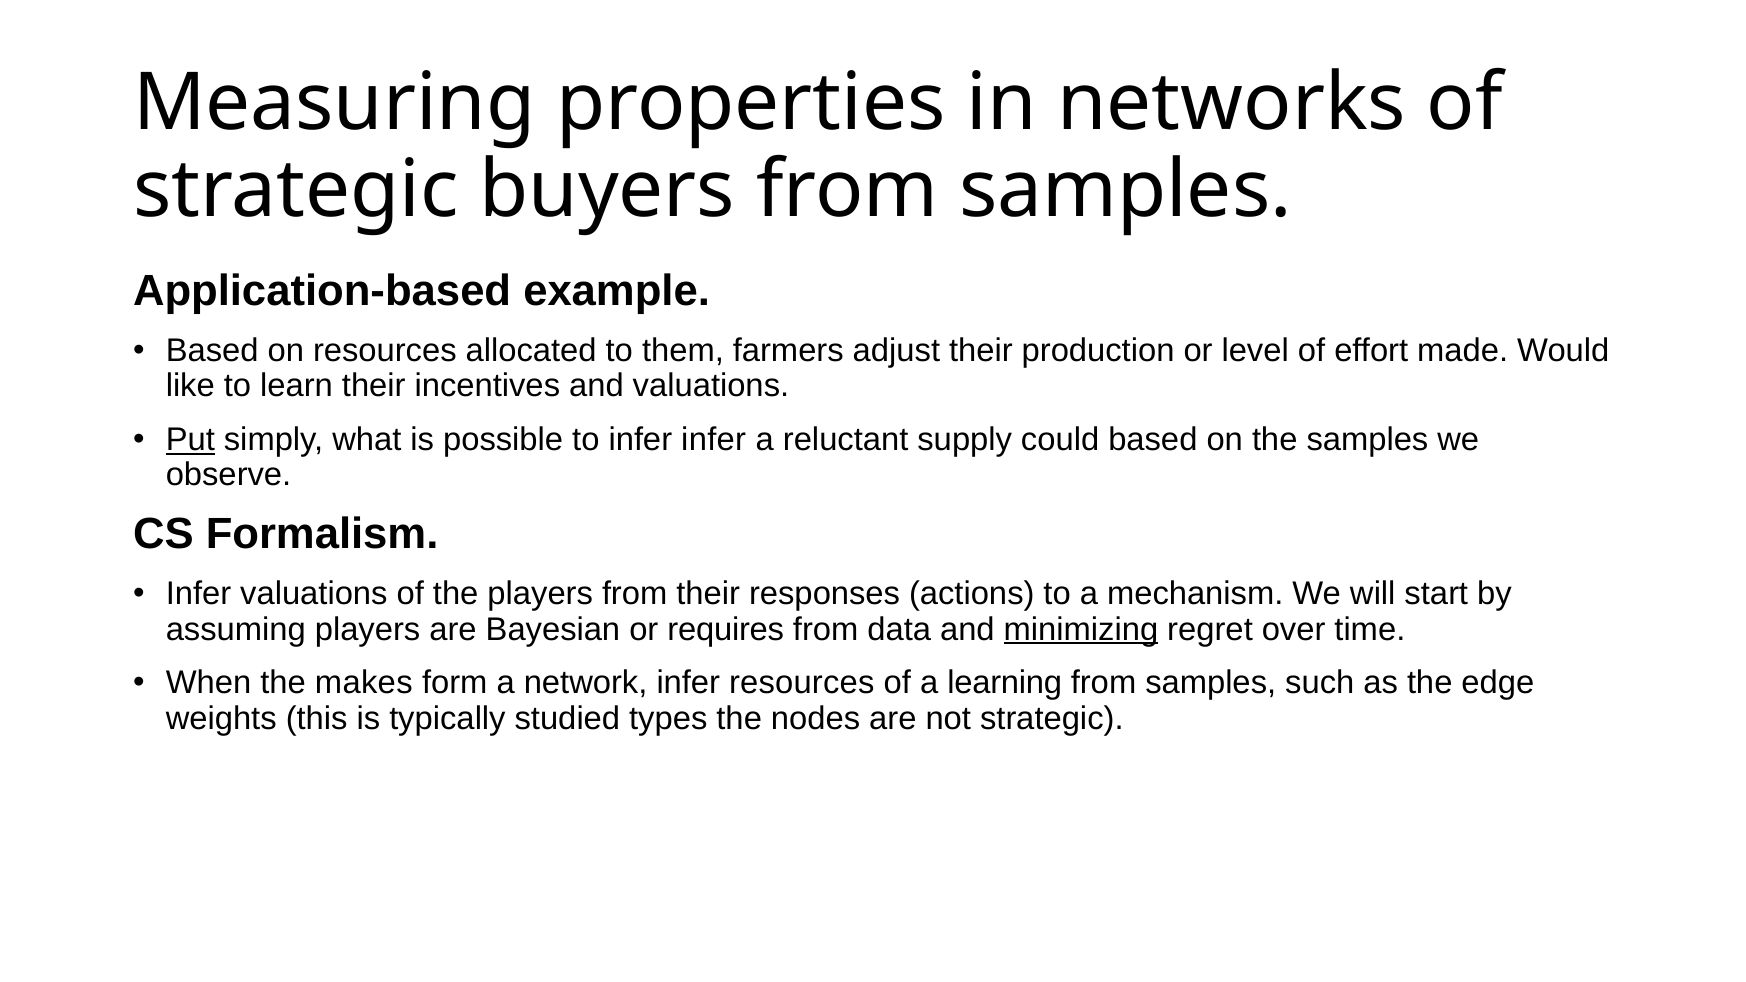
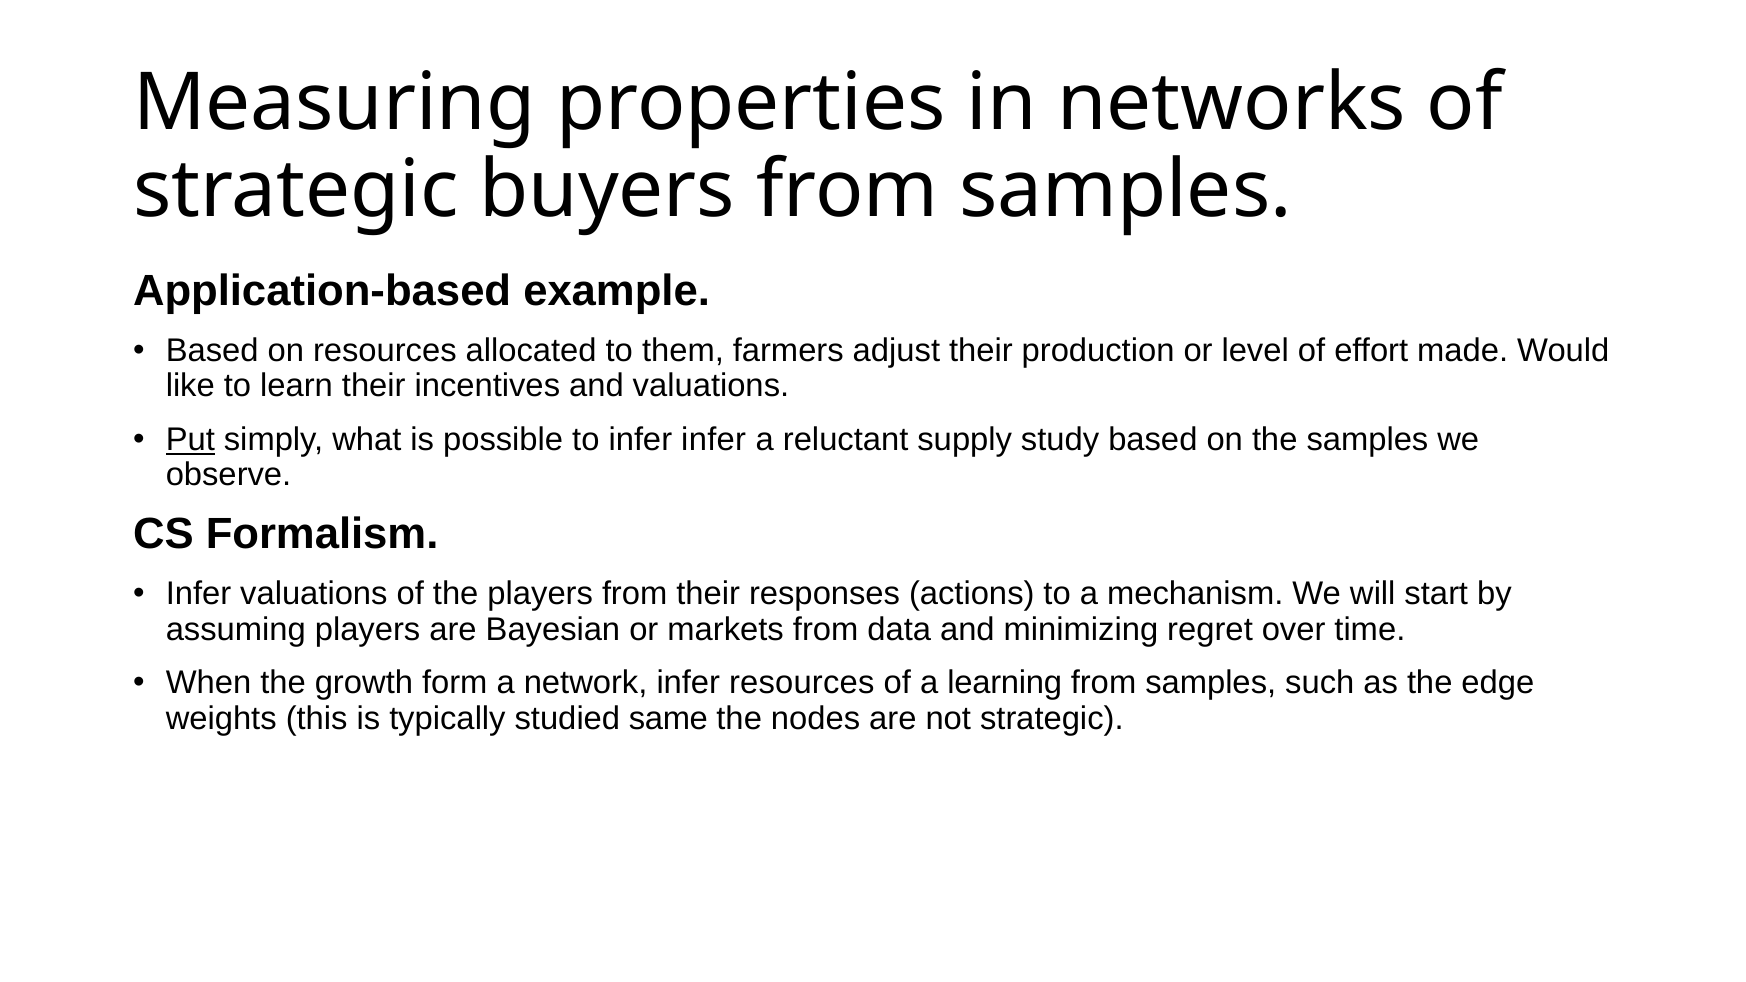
could: could -> study
requires: requires -> markets
minimizing underline: present -> none
makes: makes -> growth
types: types -> same
